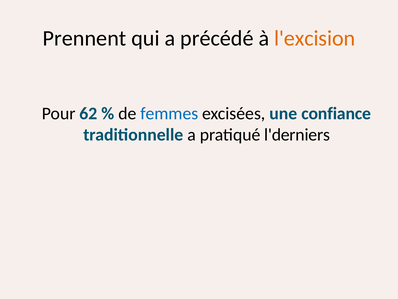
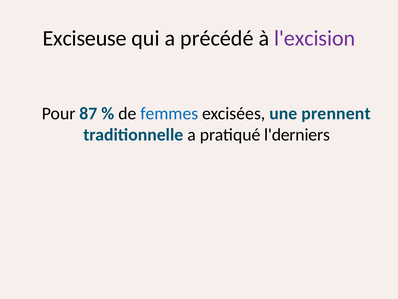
Prennent: Prennent -> Exciseuse
l'excision colour: orange -> purple
62: 62 -> 87
confiance: confiance -> prennent
